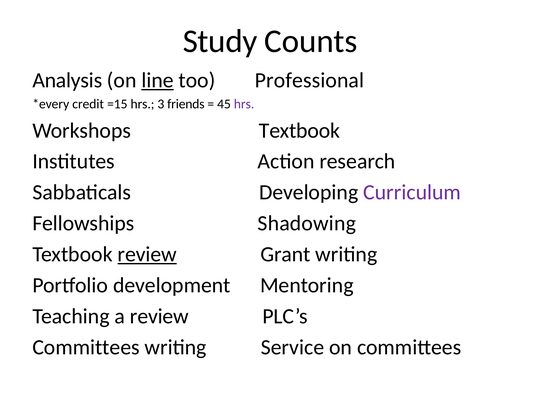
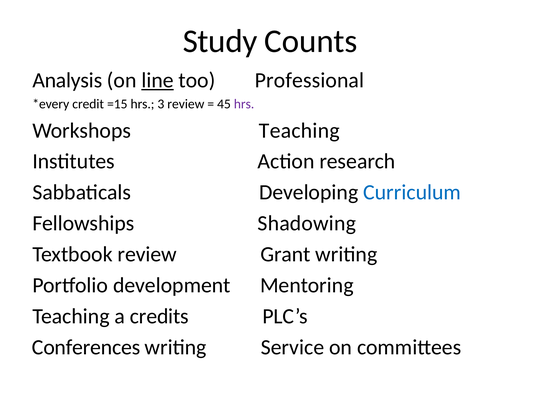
3 friends: friends -> review
Workshops Textbook: Textbook -> Teaching
Curriculum colour: purple -> blue
review at (147, 254) underline: present -> none
a review: review -> credits
Committees at (86, 347): Committees -> Conferences
